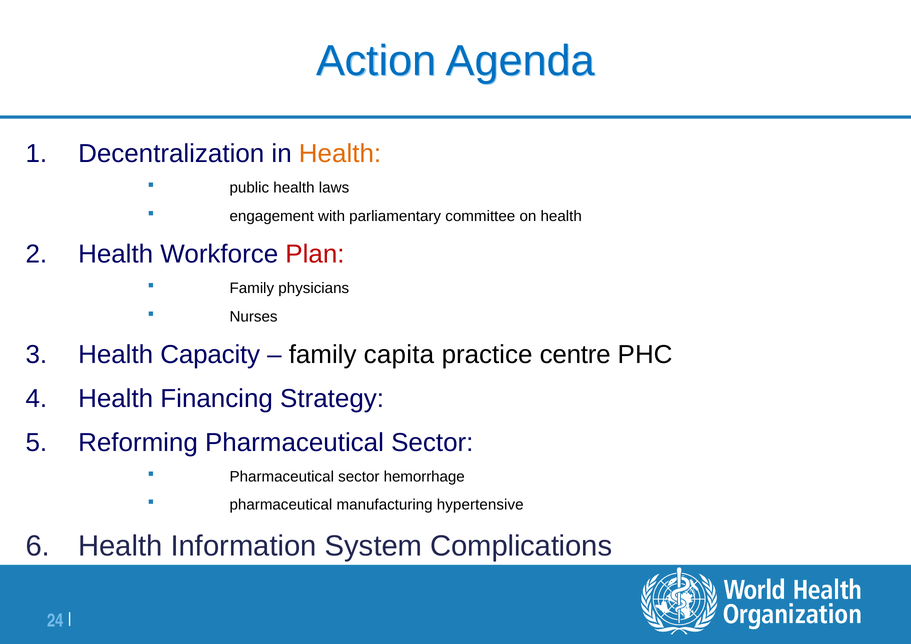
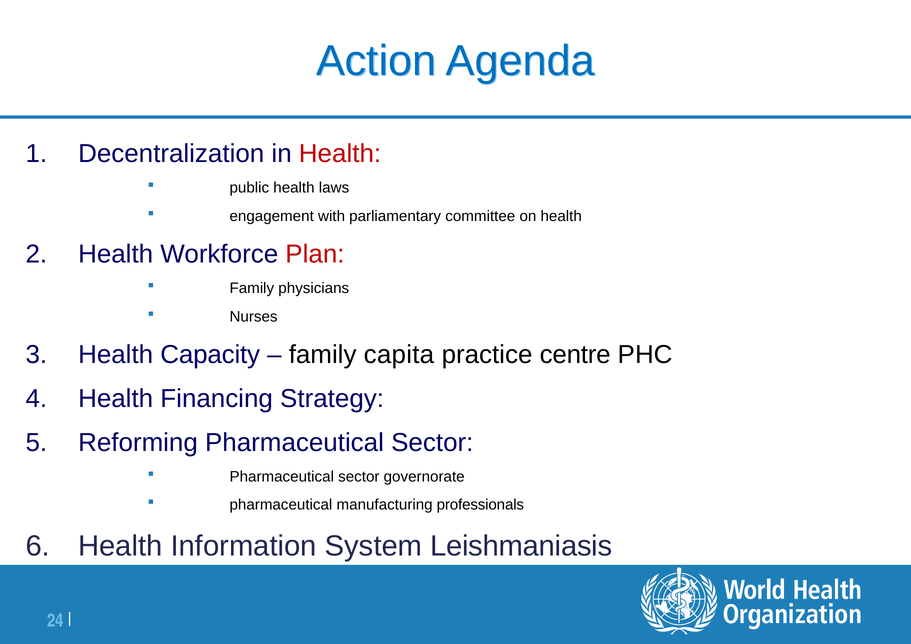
Health at (340, 154) colour: orange -> red
hemorrhage: hemorrhage -> governorate
hypertensive: hypertensive -> professionals
Complications: Complications -> Leishmaniasis
